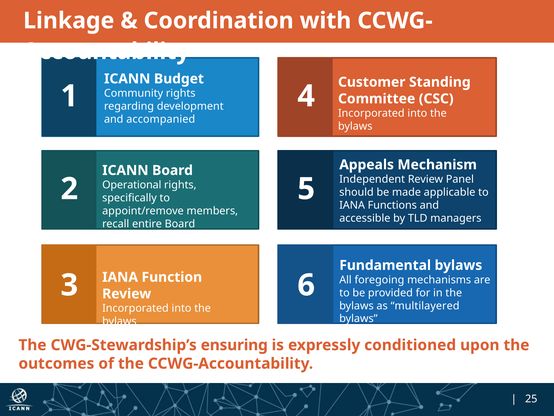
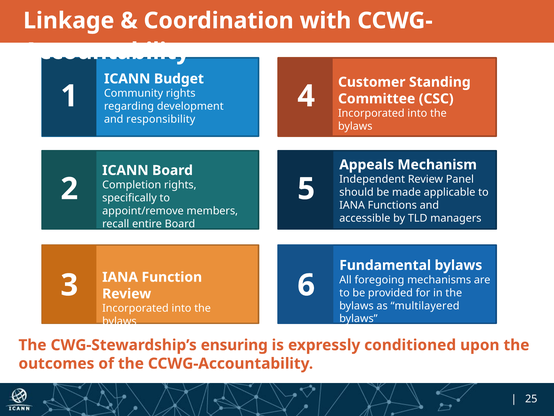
accompanied: accompanied -> responsibility
Operational: Operational -> Completion
